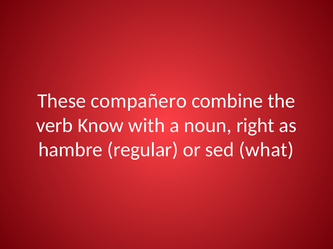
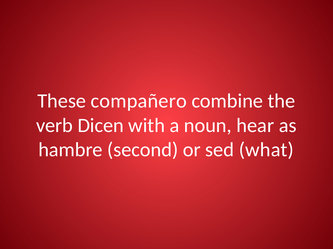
Know: Know -> Dicen
right: right -> hear
regular: regular -> second
